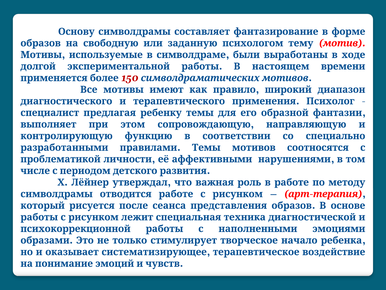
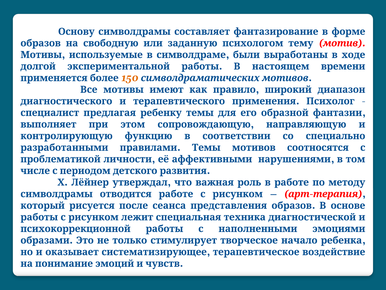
150 colour: red -> orange
